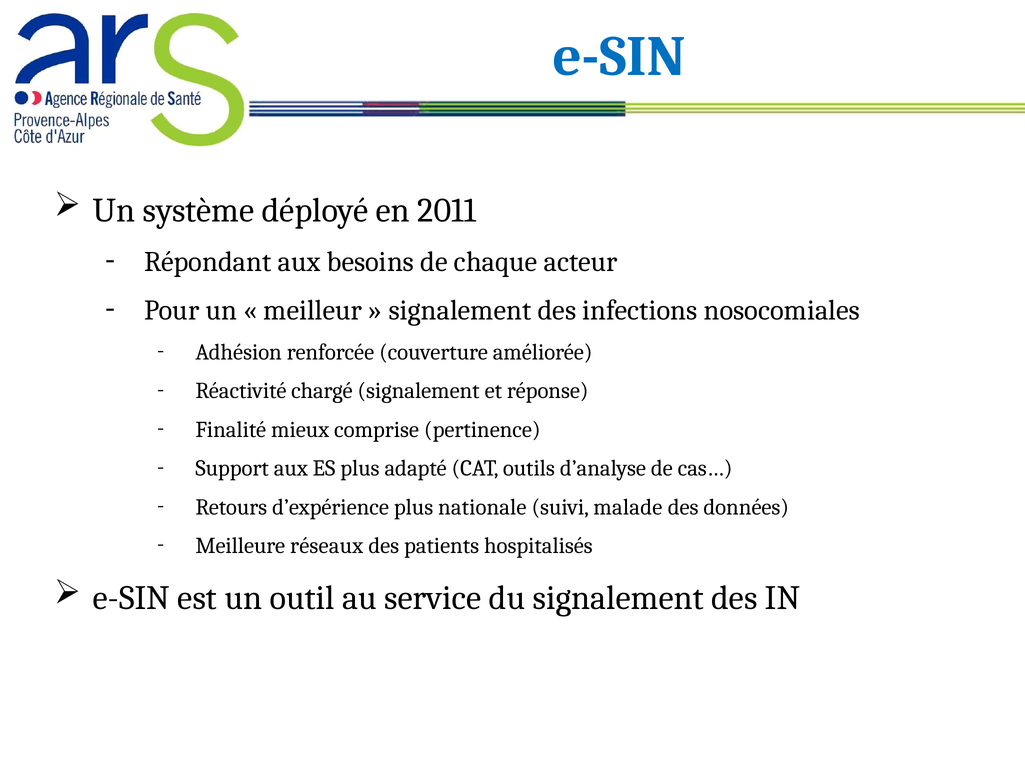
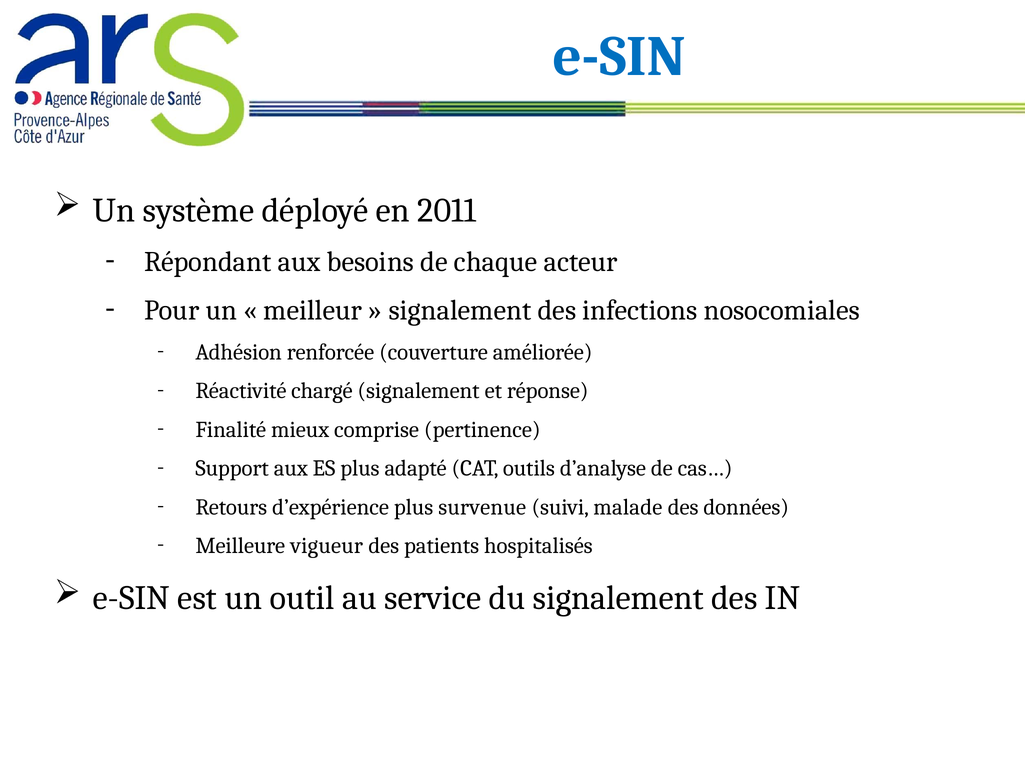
nationale: nationale -> survenue
réseaux: réseaux -> vigueur
